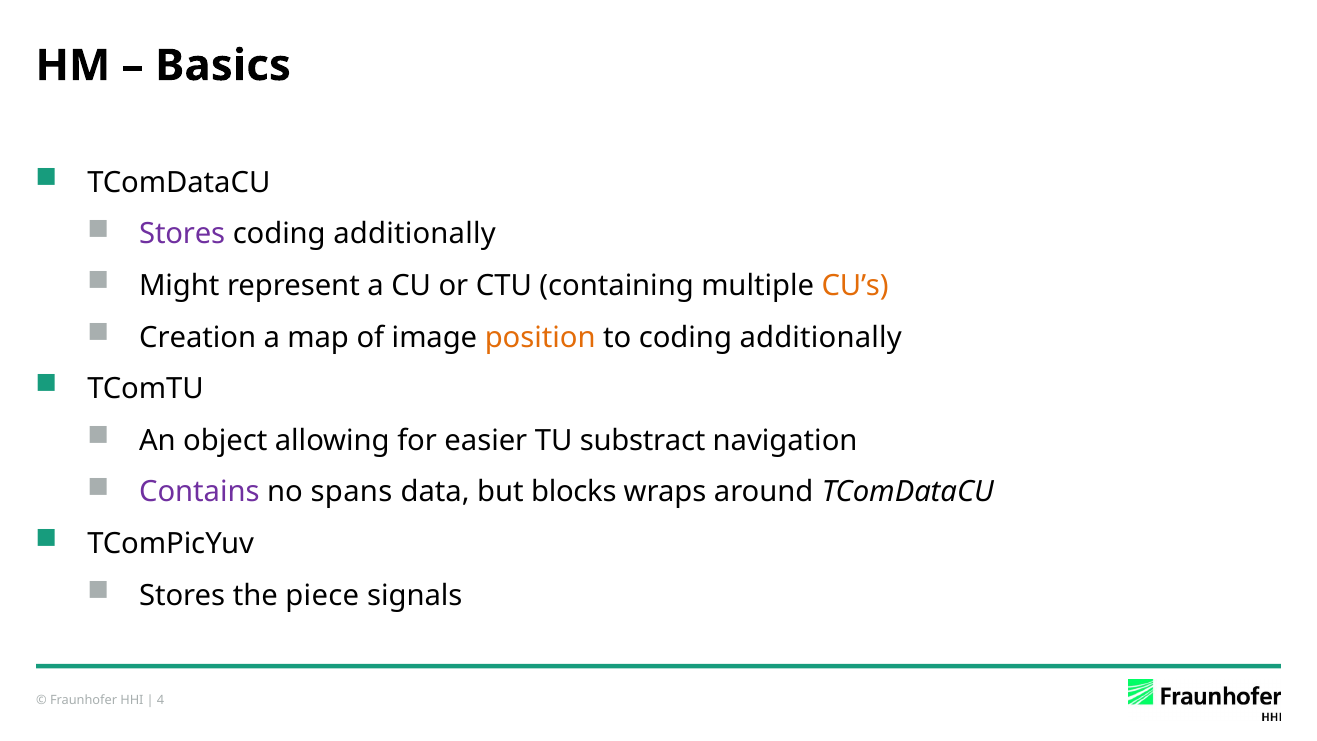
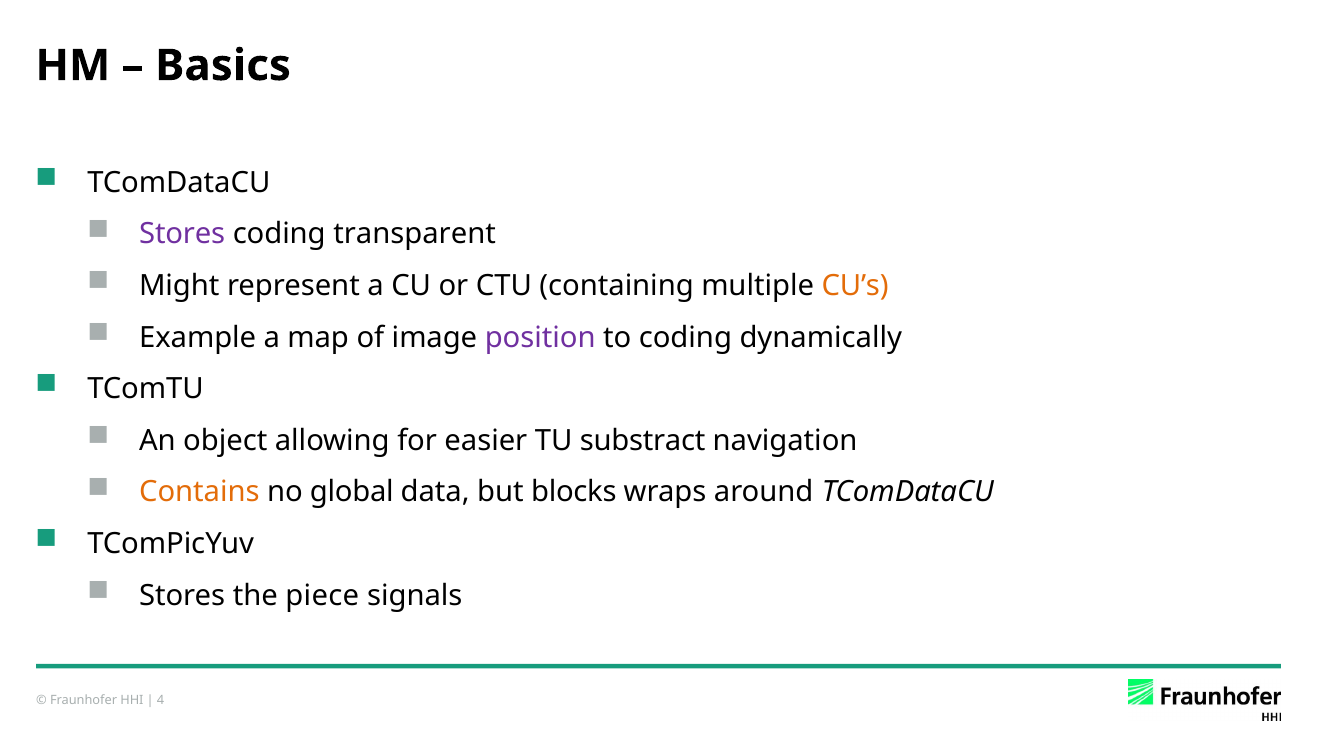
additionally at (415, 234): additionally -> transparent
Creation: Creation -> Example
position colour: orange -> purple
to coding additionally: additionally -> dynamically
Contains colour: purple -> orange
spans: spans -> global
